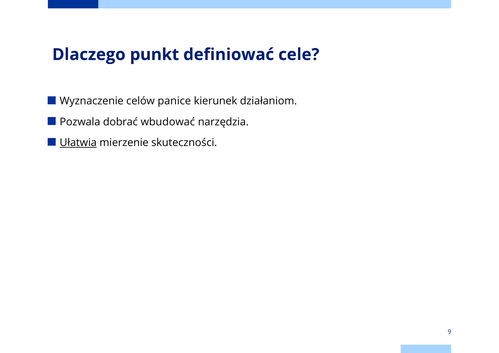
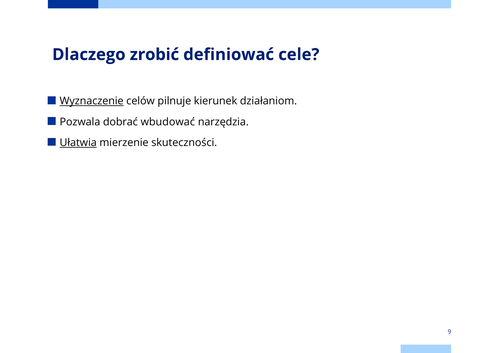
punkt: punkt -> zrobić
Wyznaczenie underline: none -> present
panice: panice -> pilnuje
